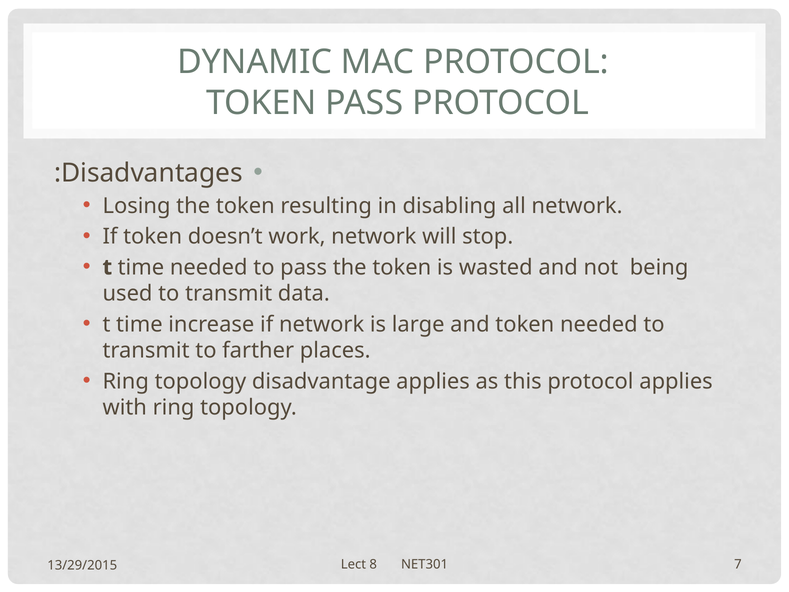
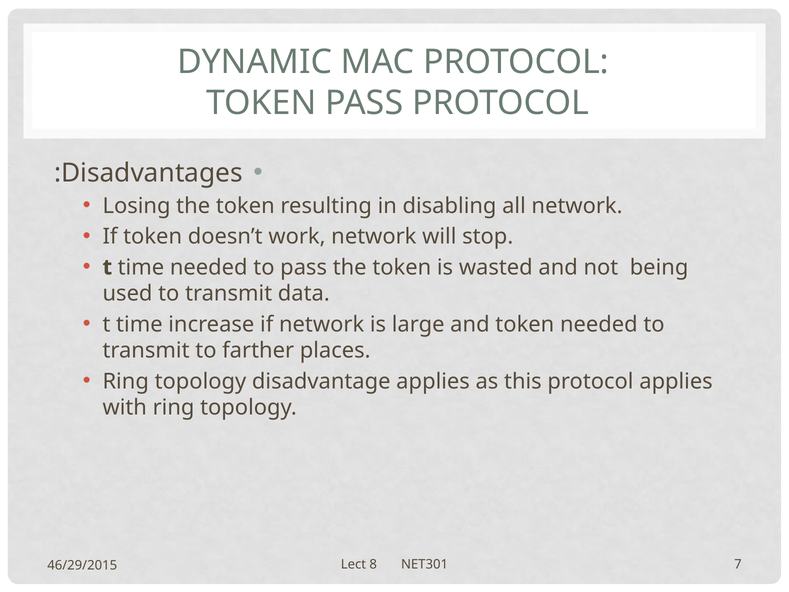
13/29/2015: 13/29/2015 -> 46/29/2015
